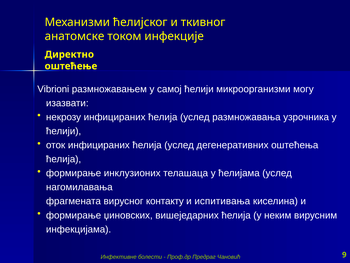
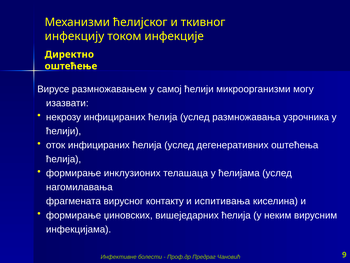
анатомске: анатомске -> инфекцију
Vibrioni: Vibrioni -> Вирусе
